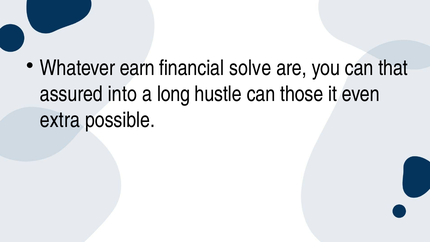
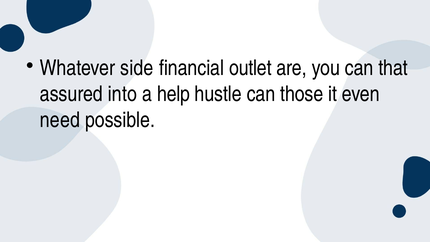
earn: earn -> side
solve: solve -> outlet
long: long -> help
extra: extra -> need
